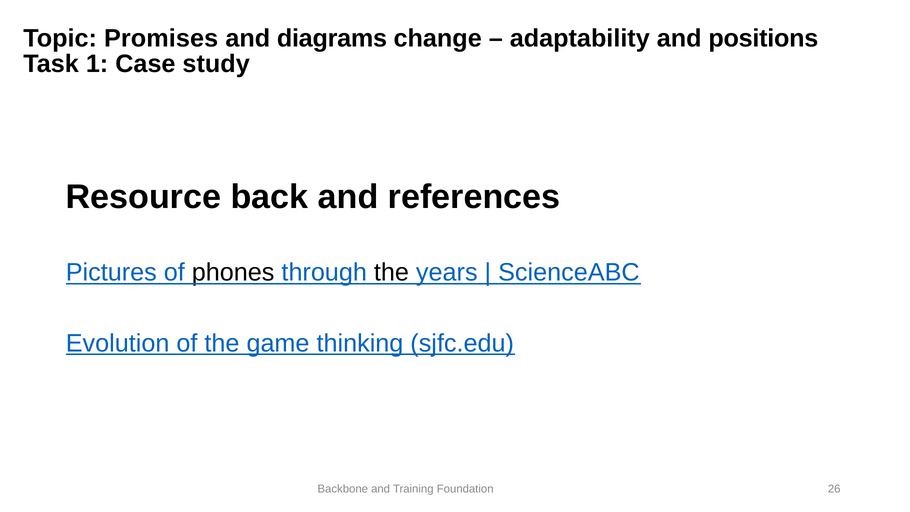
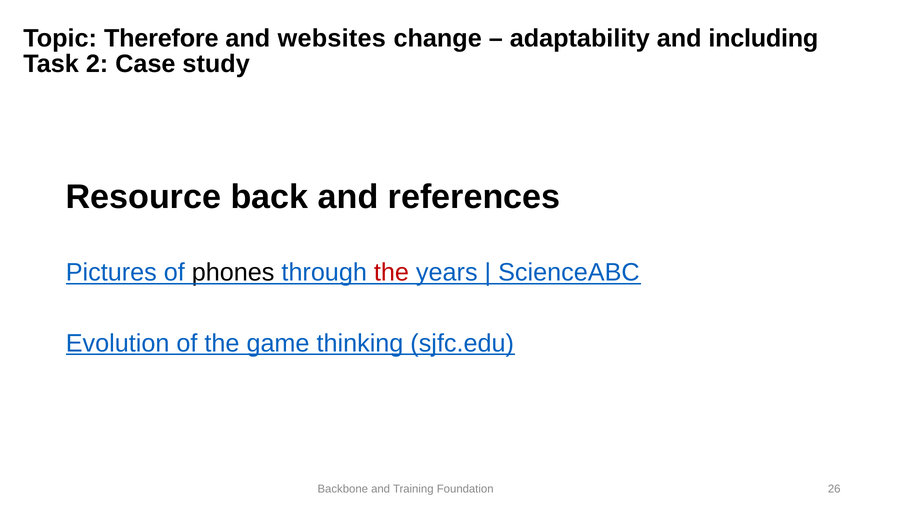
Promises: Promises -> Therefore
diagrams: diagrams -> websites
positions: positions -> including
1: 1 -> 2
the at (392, 272) colour: black -> red
